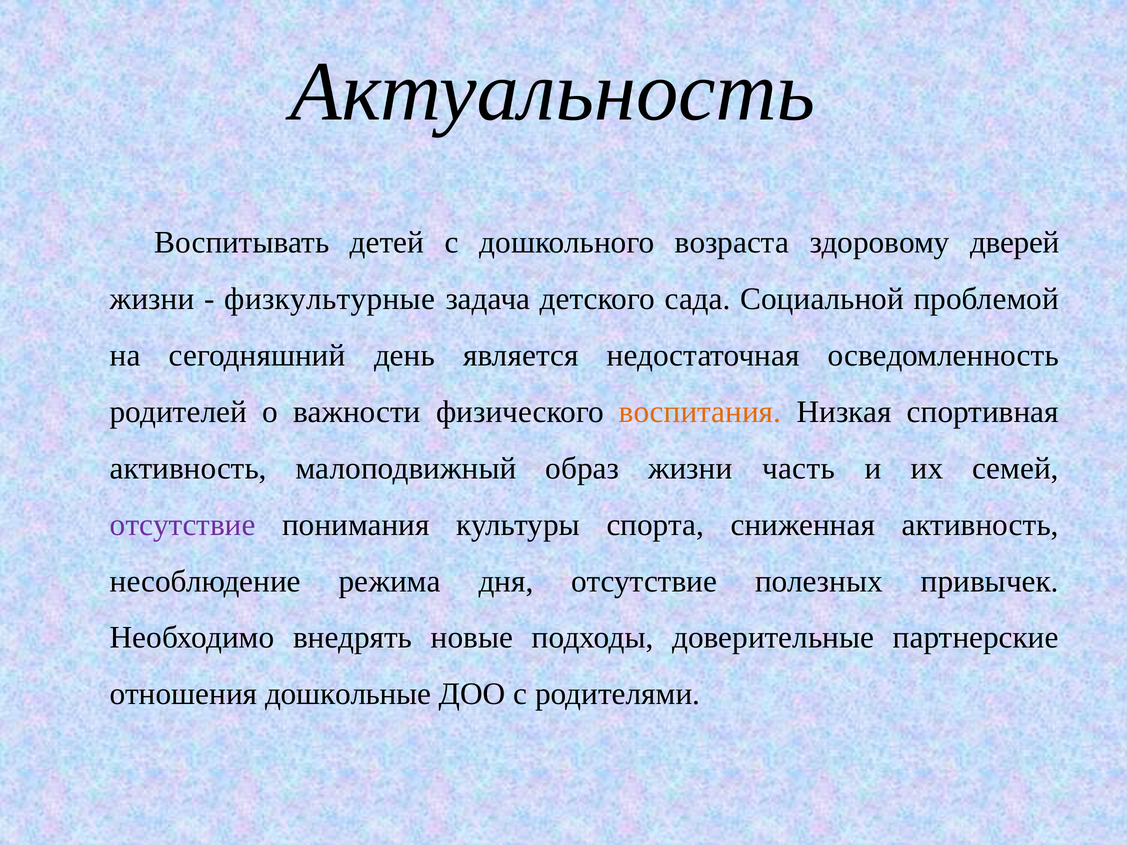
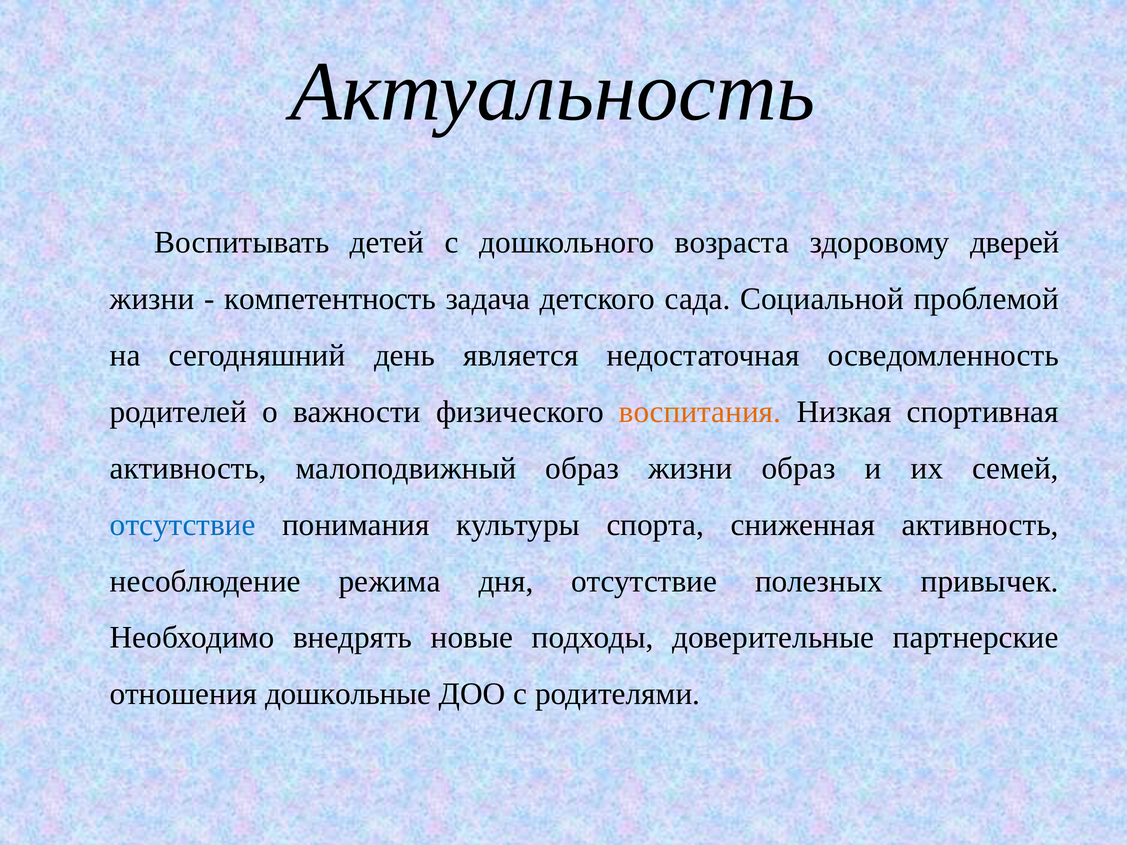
физкультурные: физкультурные -> компетентность
жизни часть: часть -> образ
отсутствие at (183, 525) colour: purple -> blue
